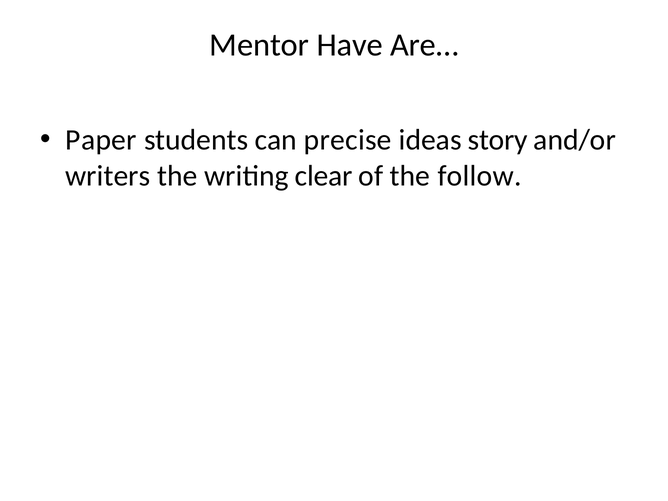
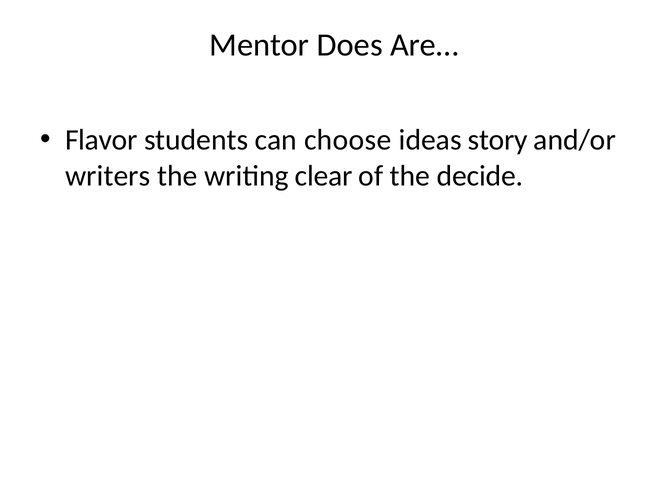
Have: Have -> Does
Paper: Paper -> Flavor
precise: precise -> choose
follow: follow -> decide
